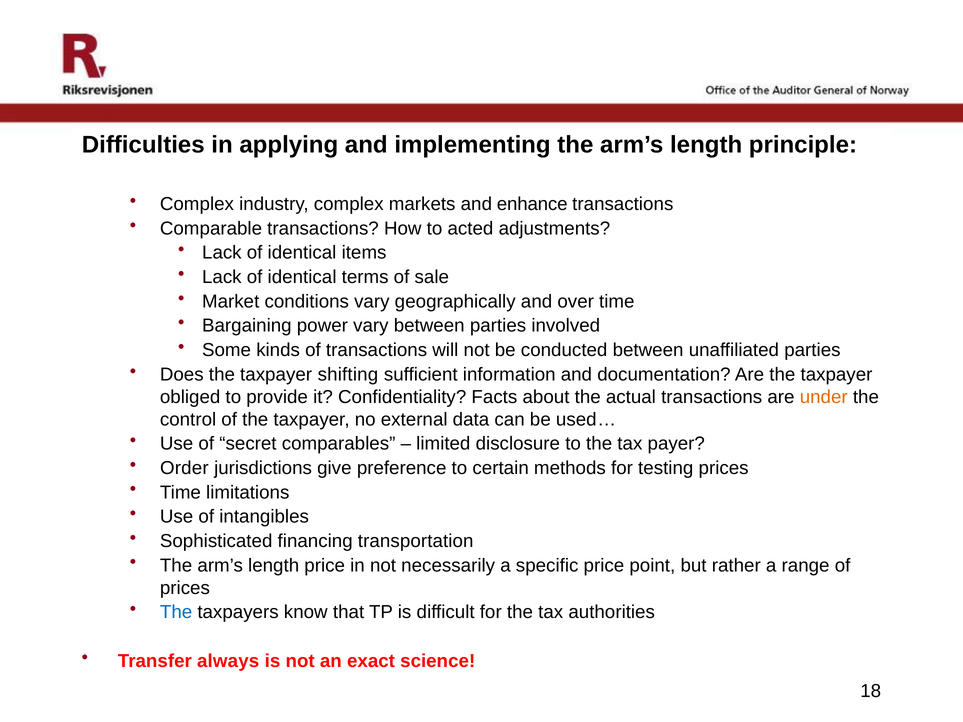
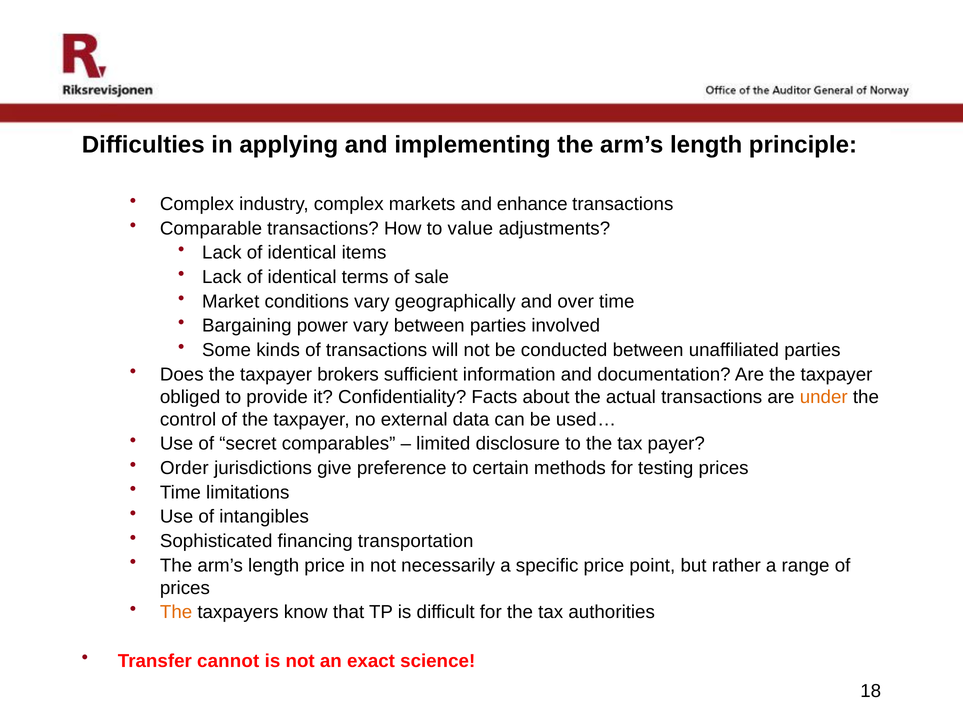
acted: acted -> value
shifting: shifting -> brokers
The at (176, 612) colour: blue -> orange
always: always -> cannot
